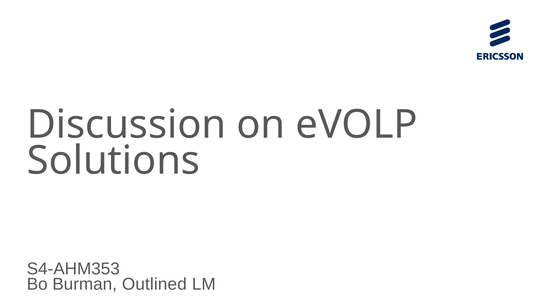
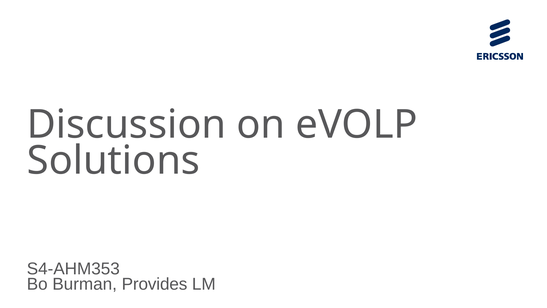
Outlined: Outlined -> Provides
